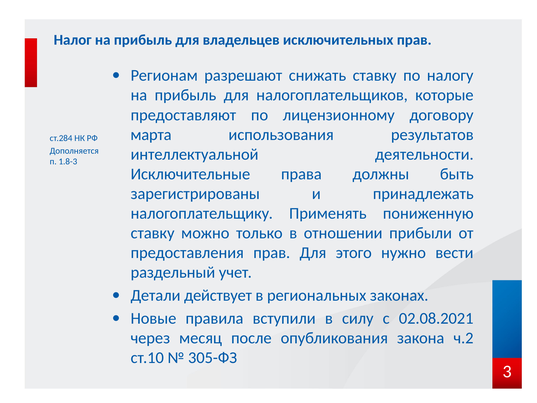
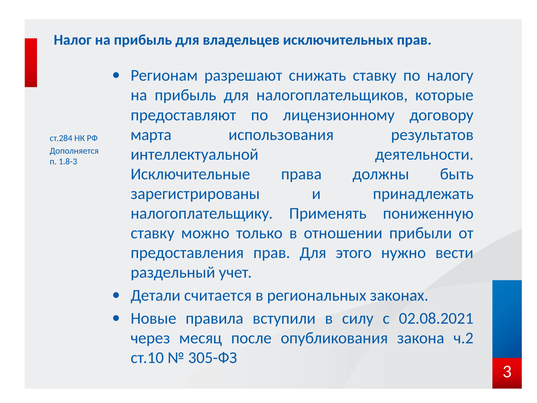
действует: действует -> считается
